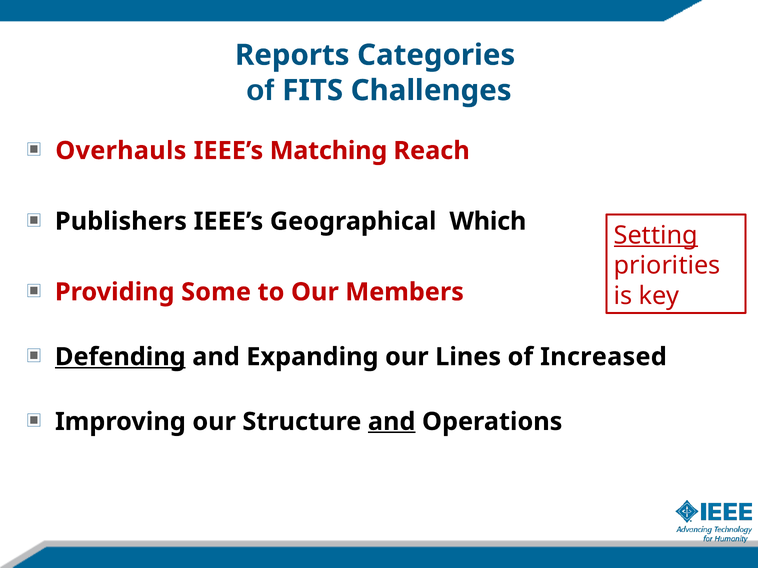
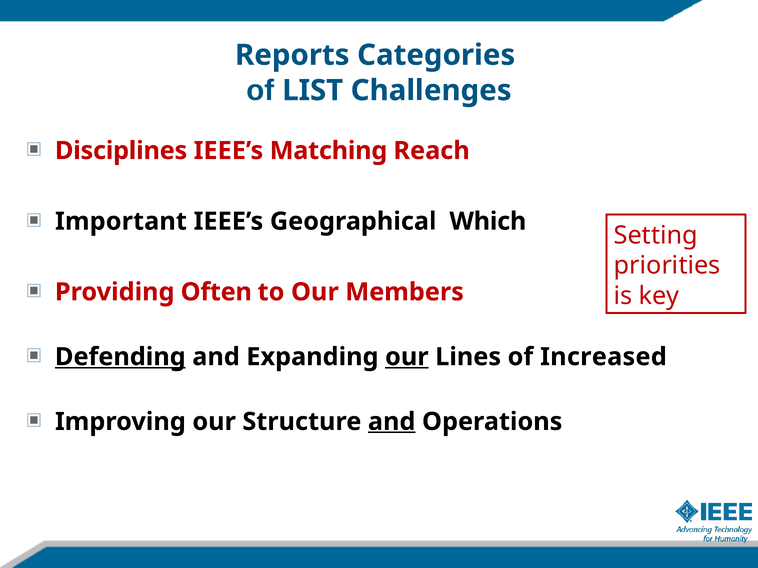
FITS: FITS -> LIST
Overhauls: Overhauls -> Disciplines
Publishers: Publishers -> Important
Setting underline: present -> none
Some: Some -> Often
our at (407, 357) underline: none -> present
